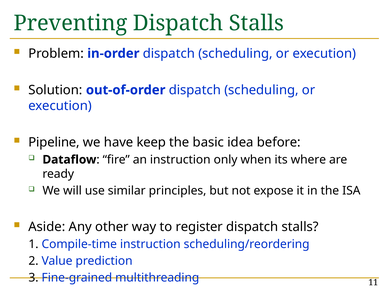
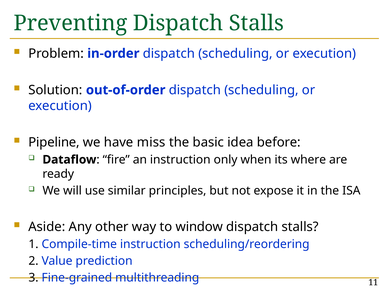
keep: keep -> miss
register: register -> window
